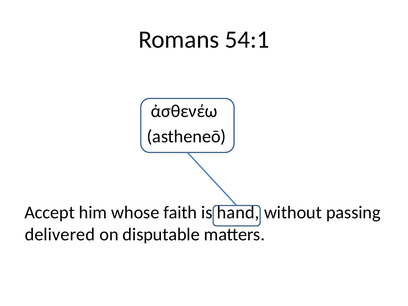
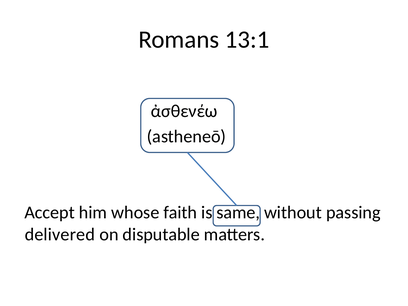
54:1: 54:1 -> 13:1
hand: hand -> same
